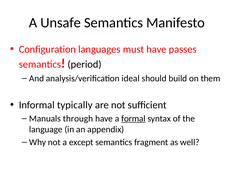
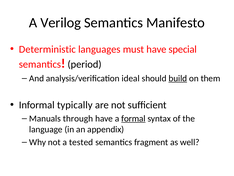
Unsafe: Unsafe -> Verilog
Configuration: Configuration -> Deterministic
passes: passes -> special
build underline: none -> present
except: except -> tested
